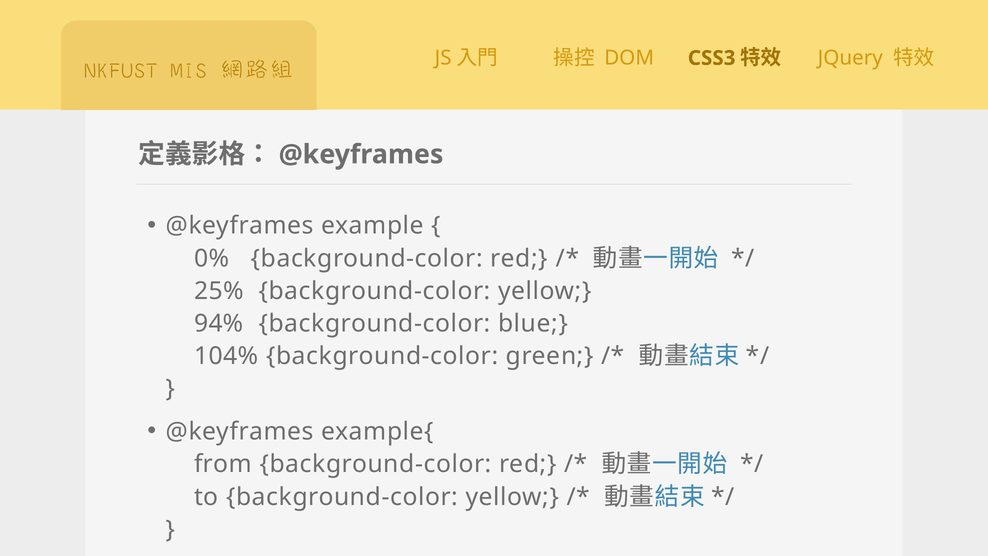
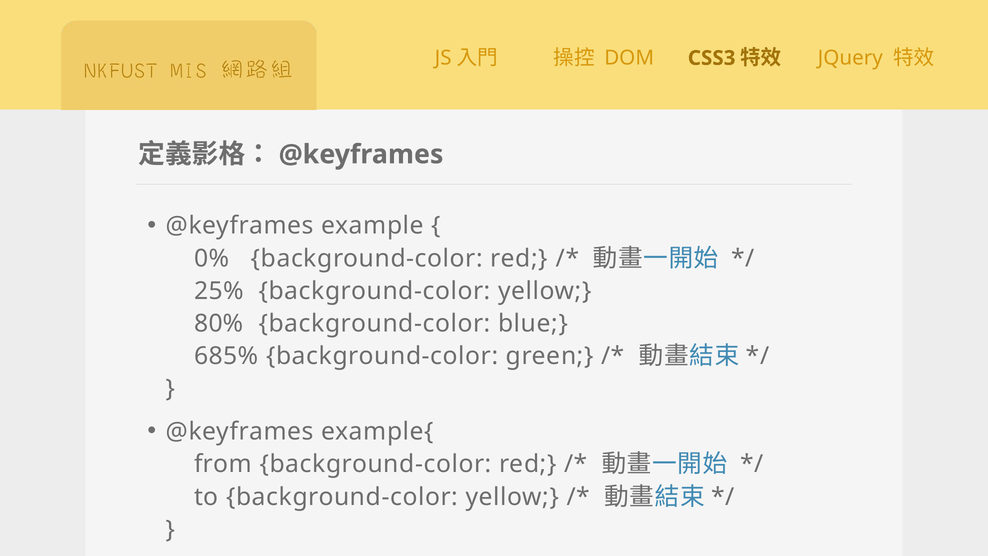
94%: 94% -> 80%
104%: 104% -> 685%
